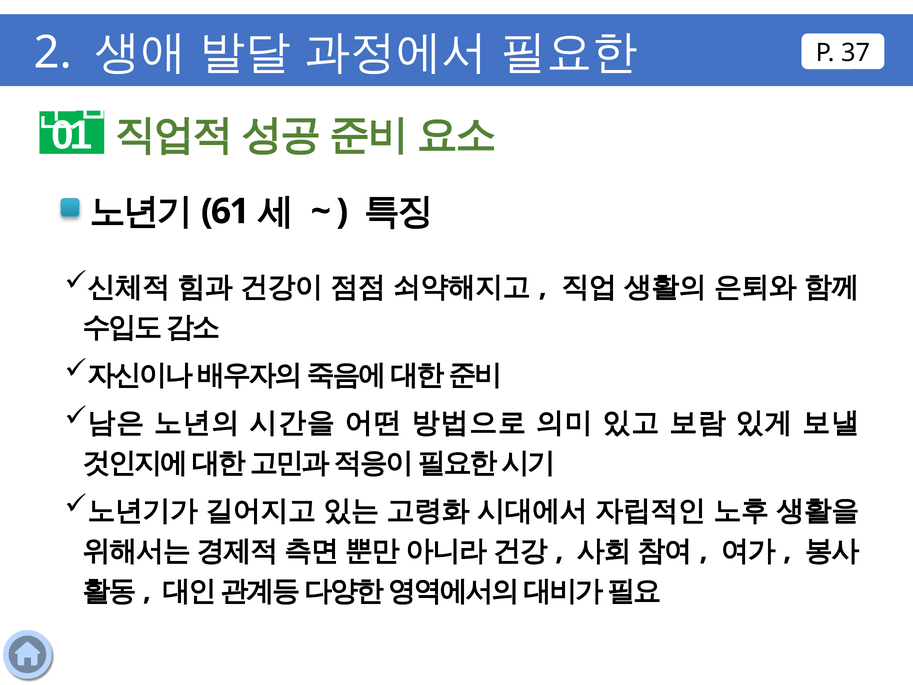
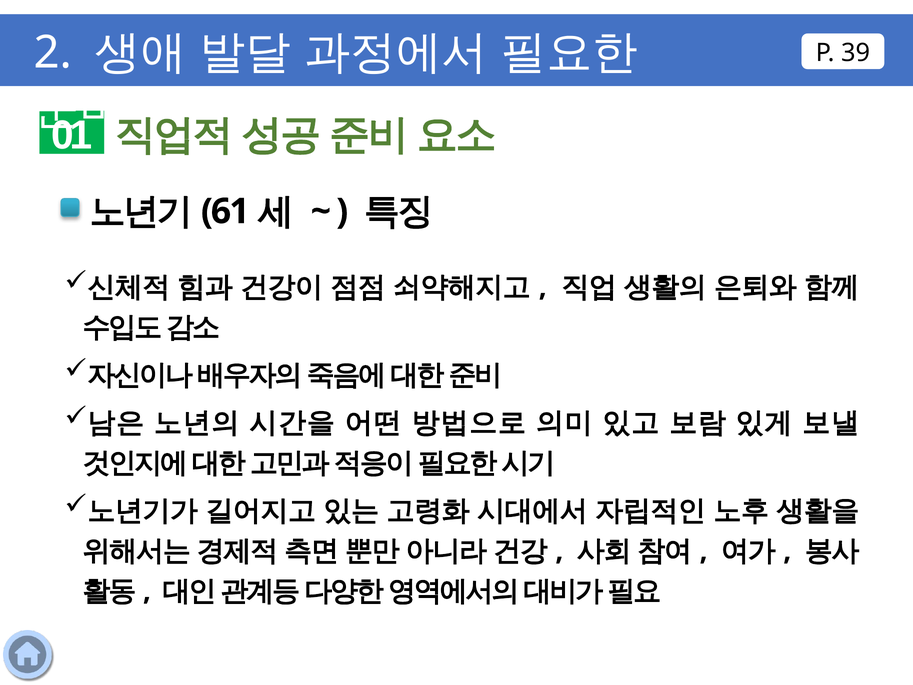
37: 37 -> 39
